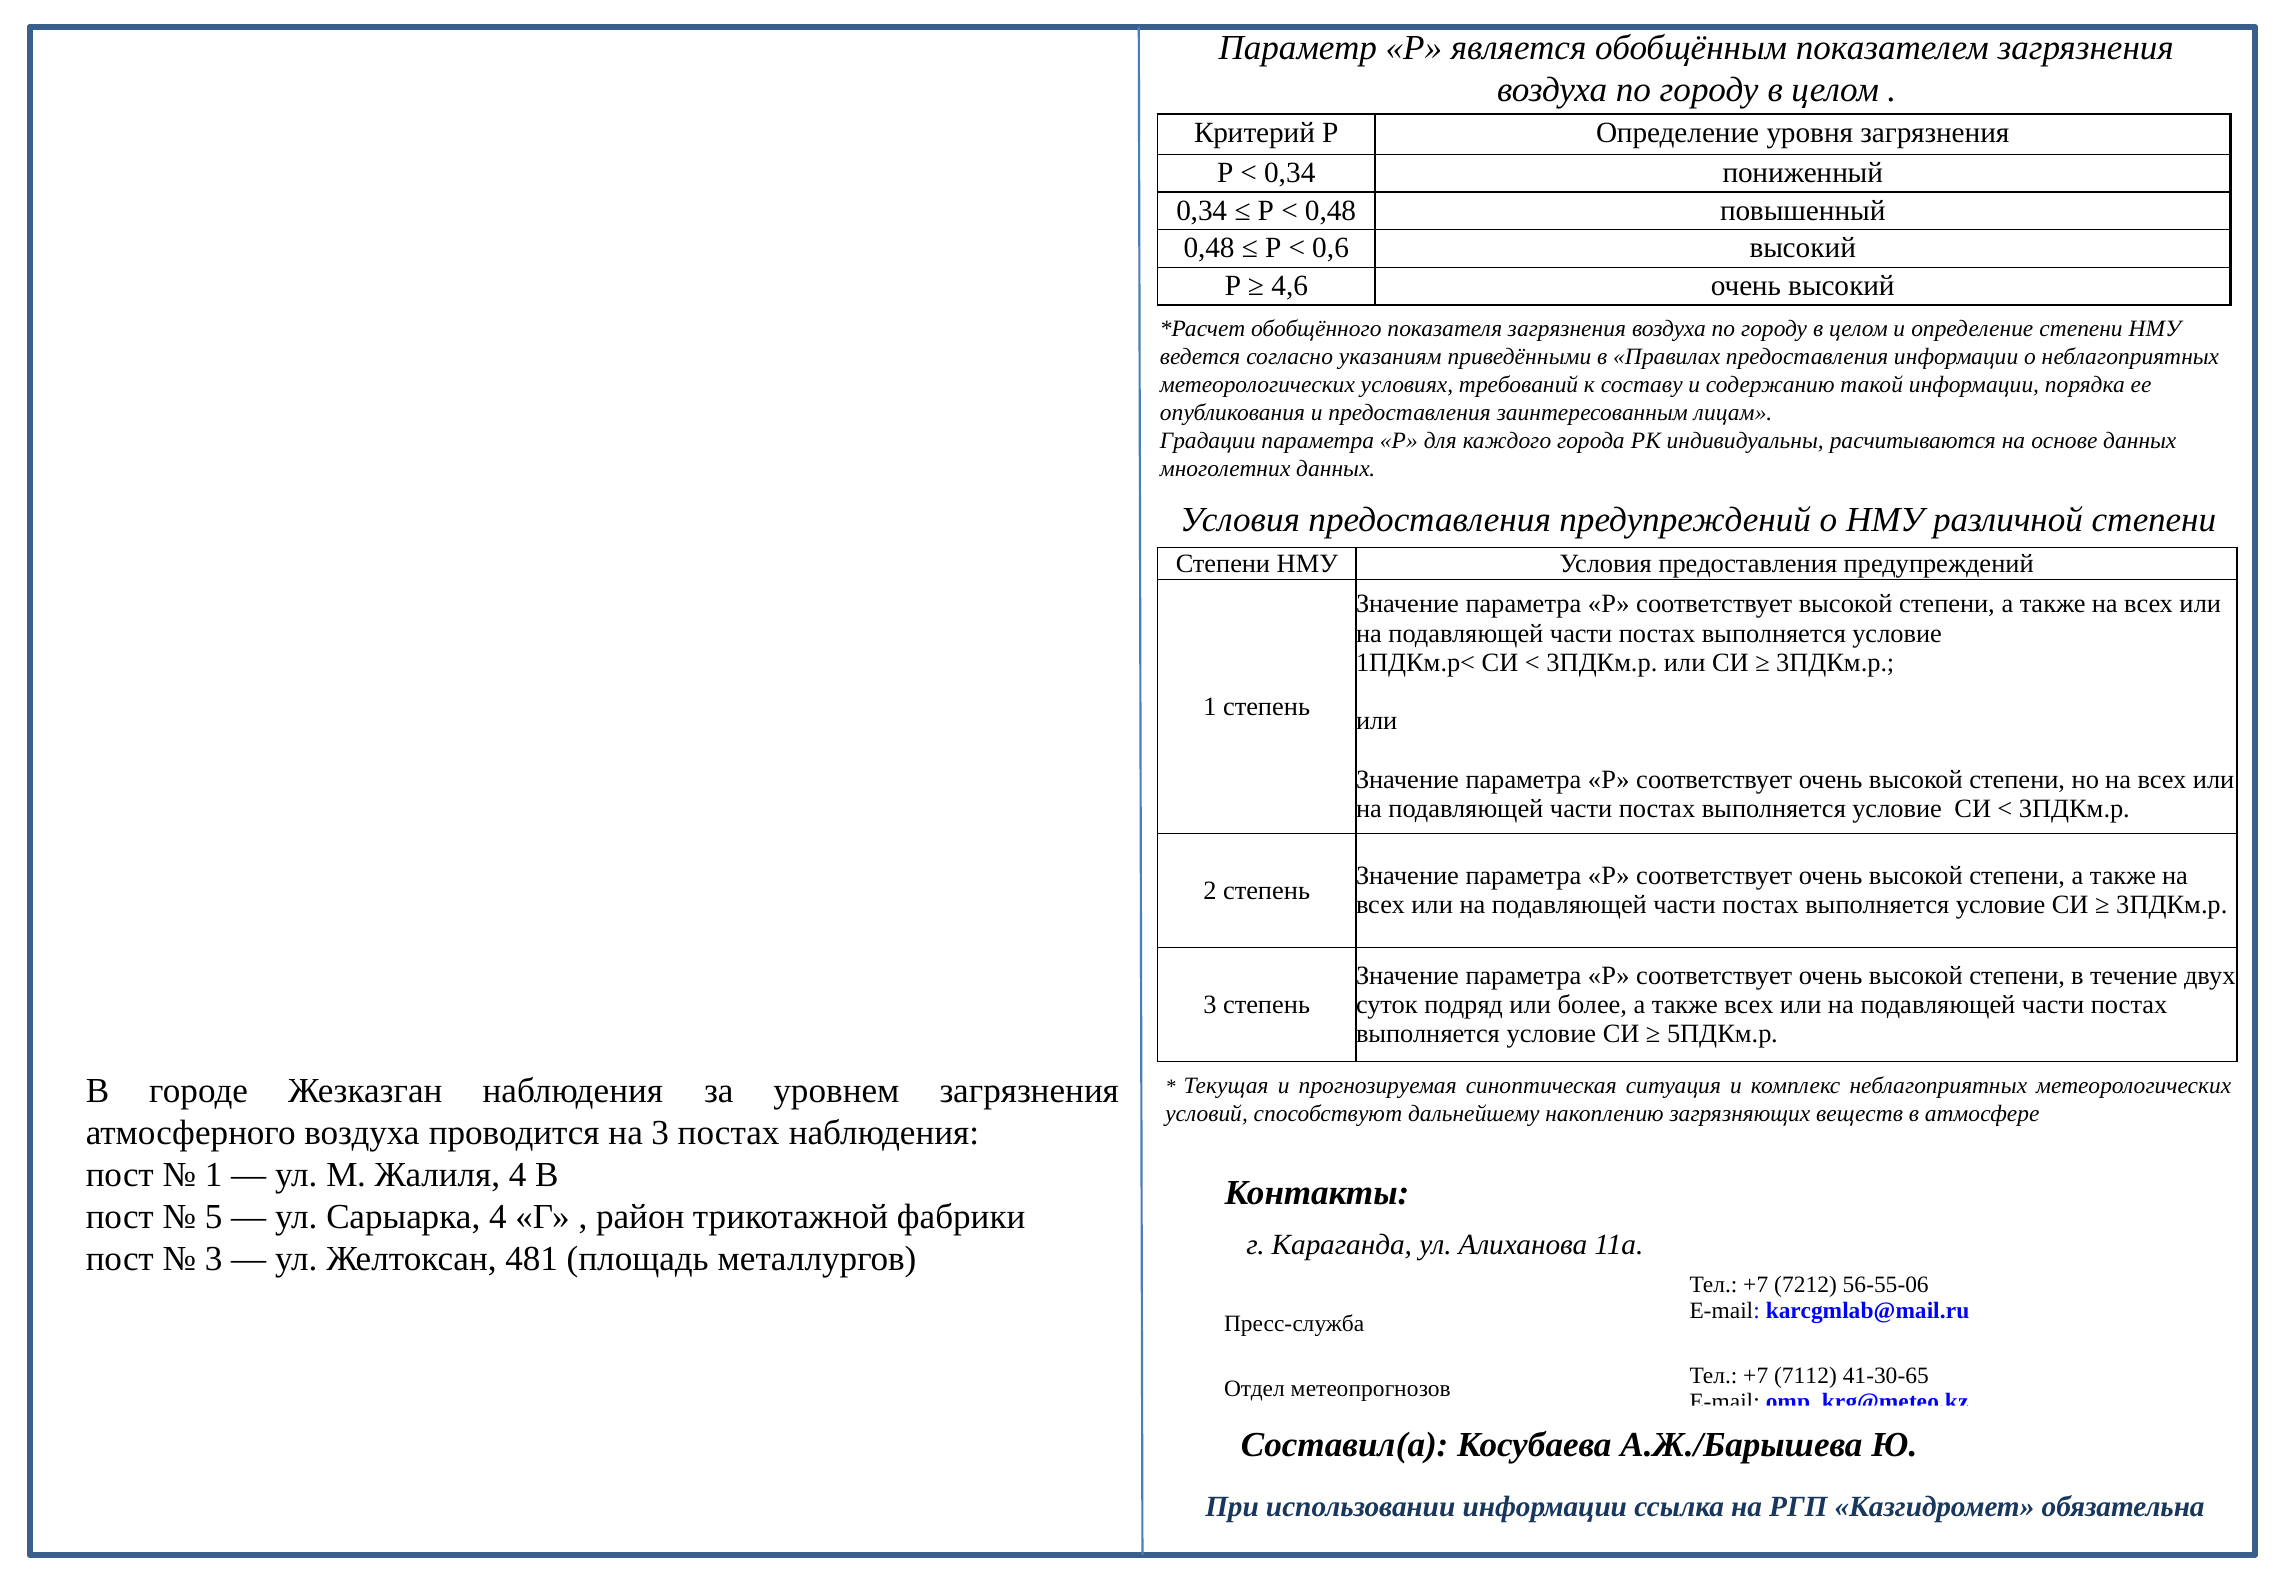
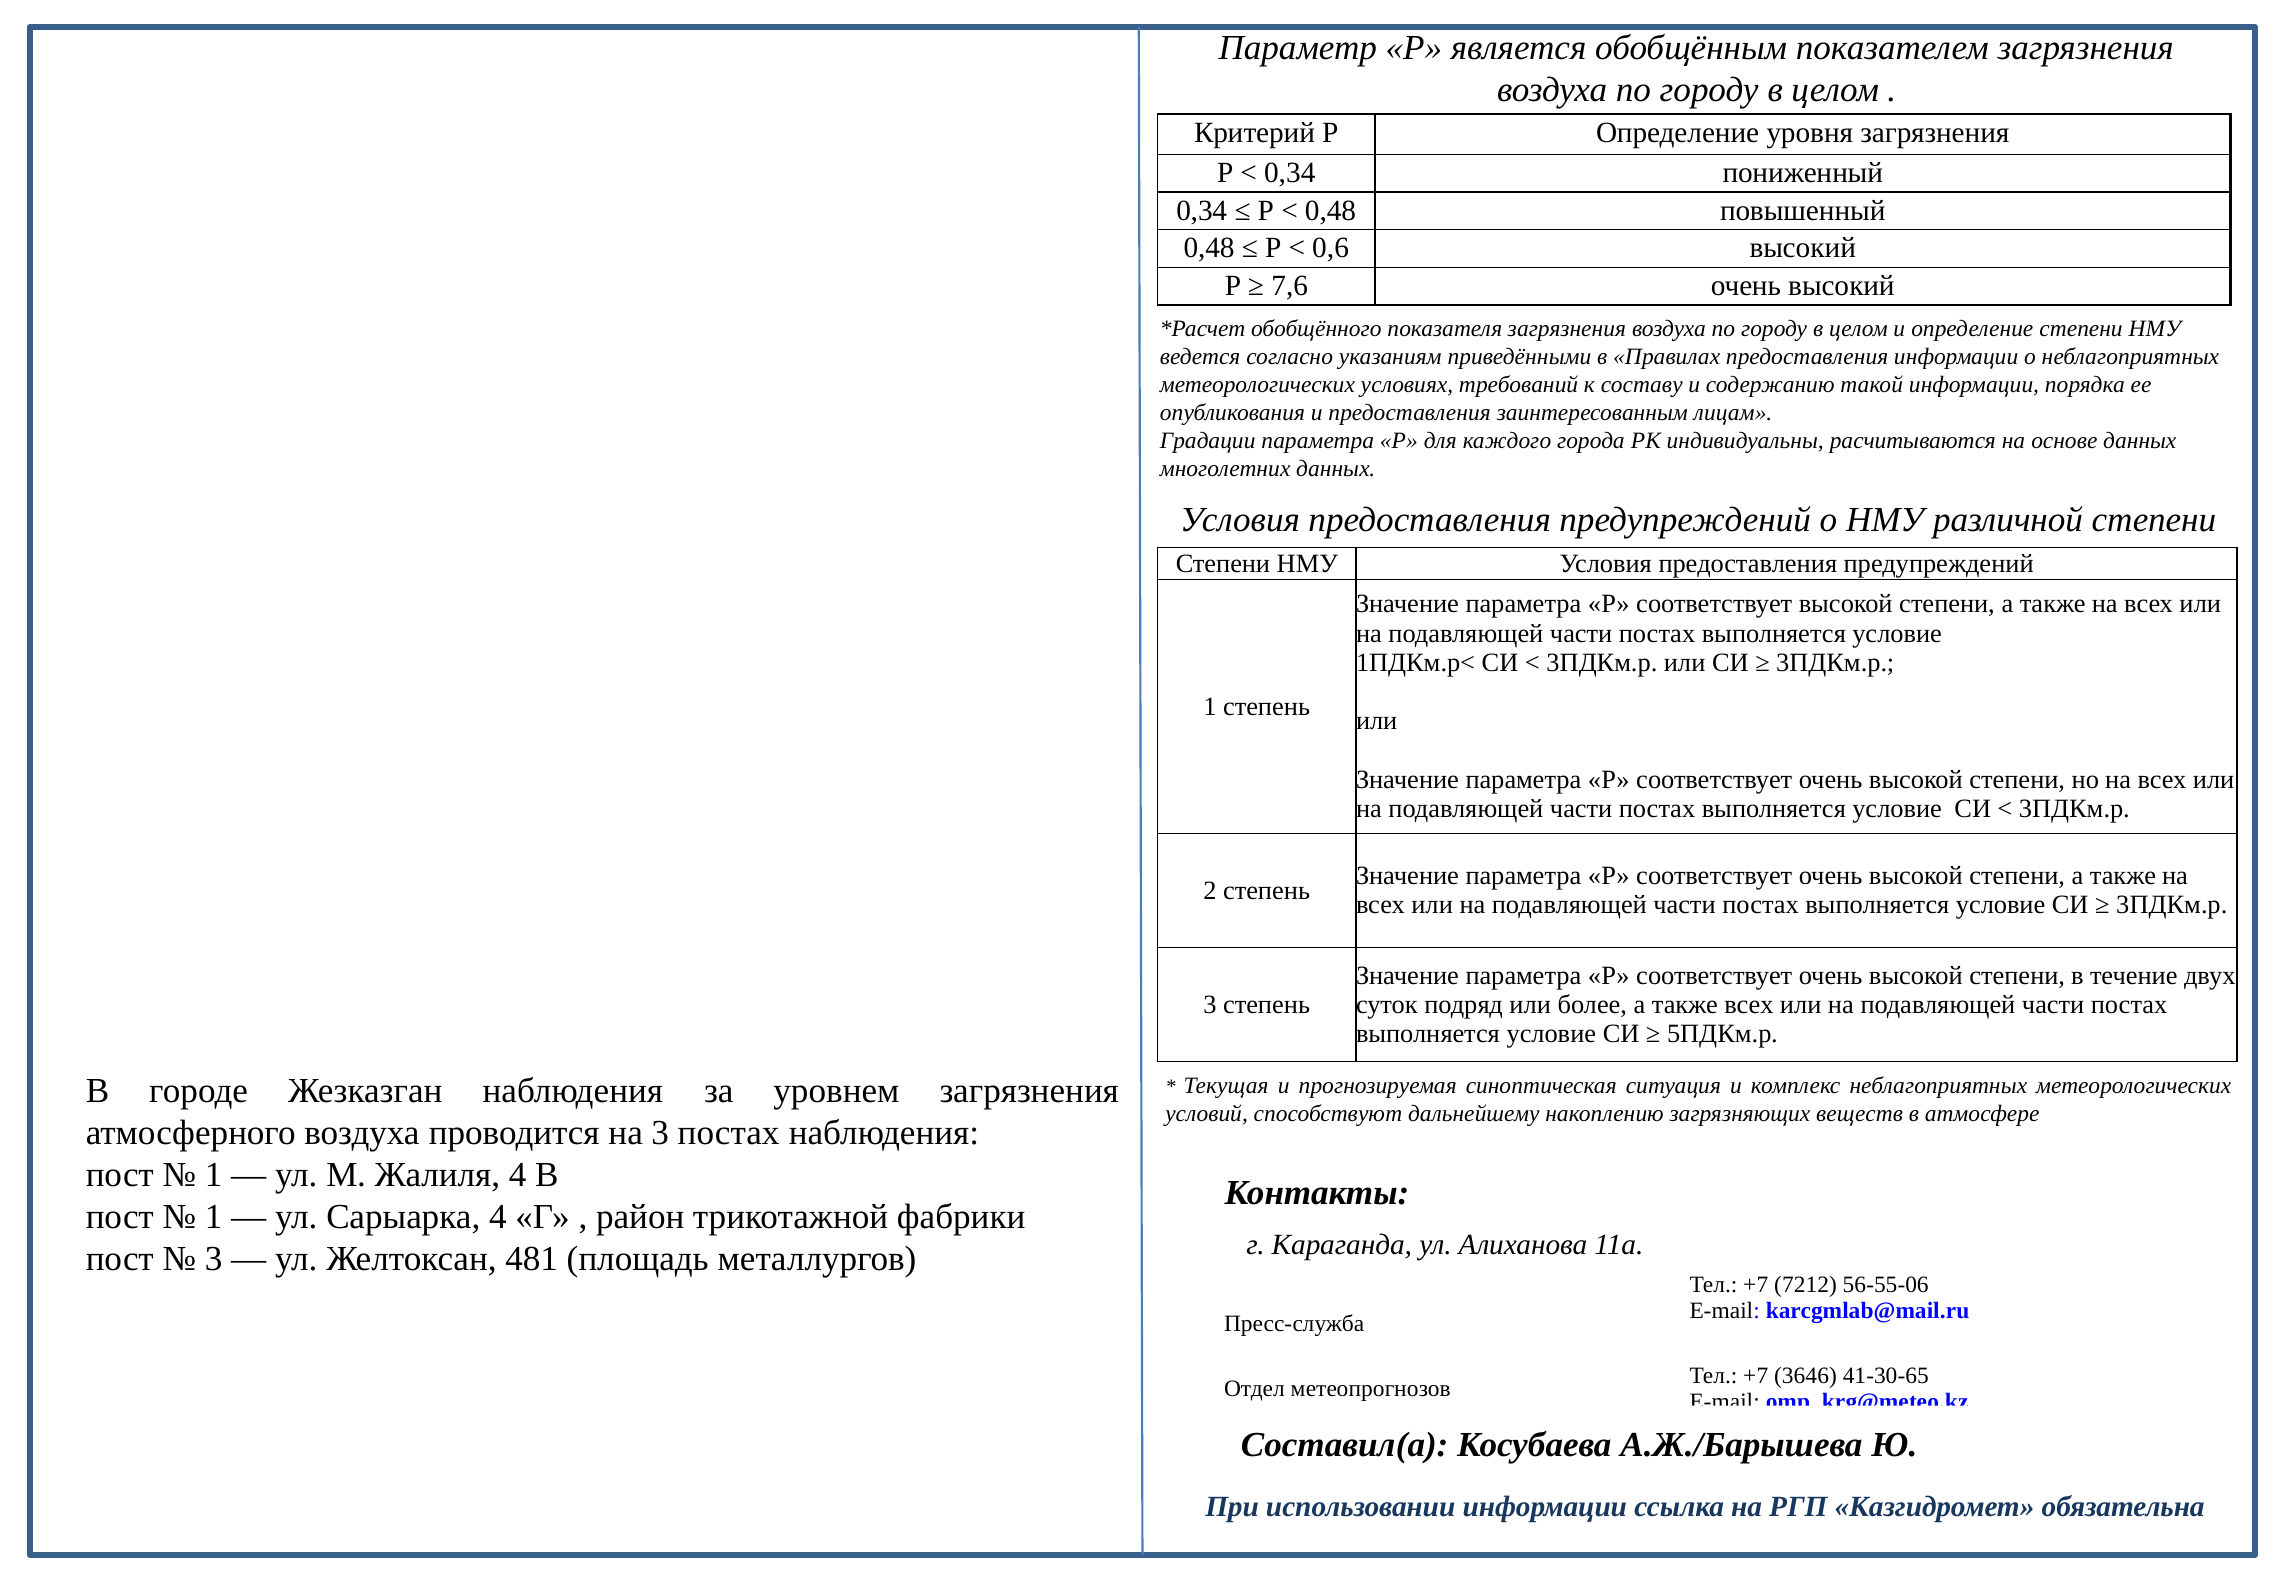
4,6: 4,6 -> 7,6
5 at (214, 1217): 5 -> 1
7112: 7112 -> 3646
